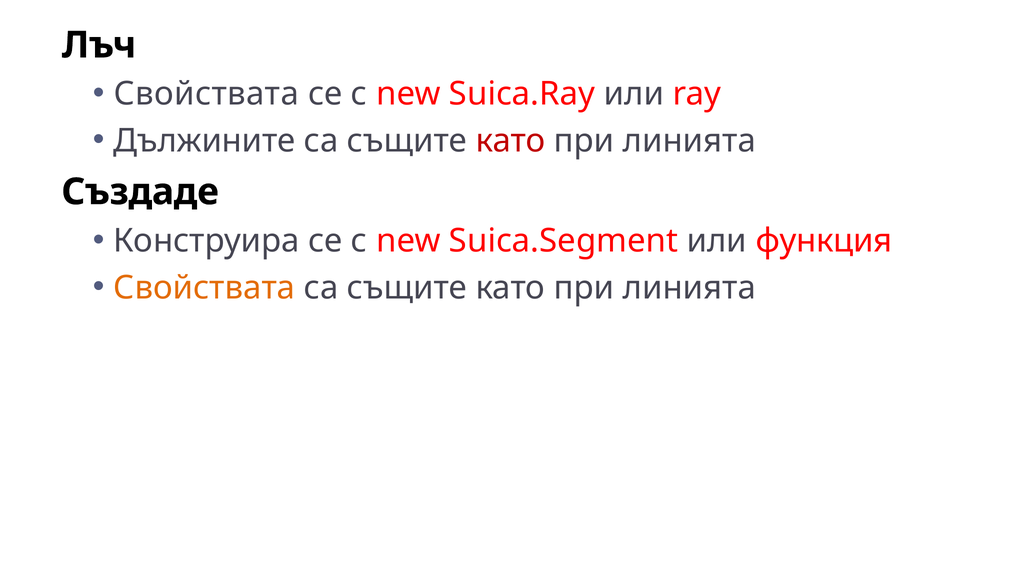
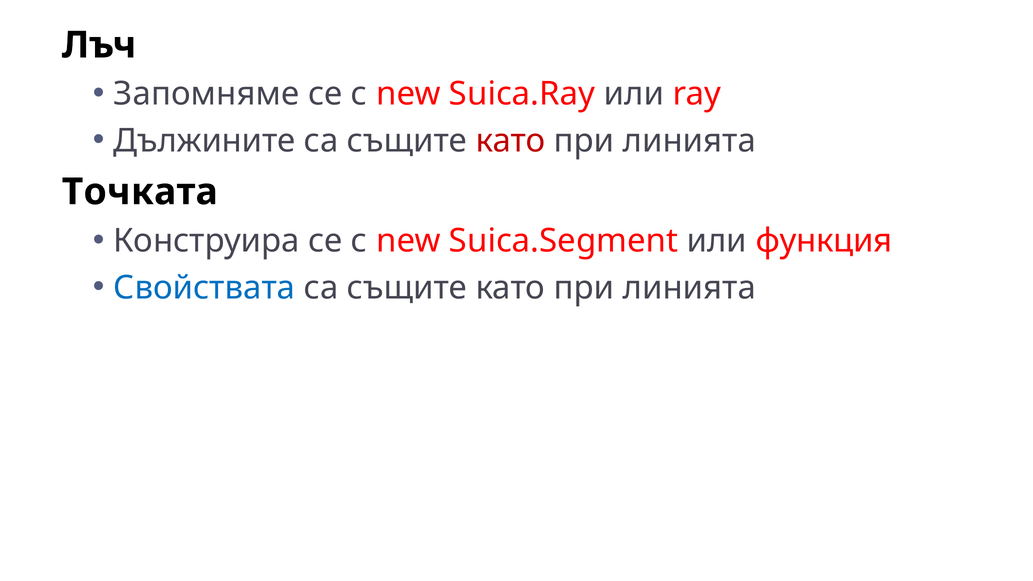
Свойствата at (206, 94): Свойствата -> Запомняме
Създаде: Създаде -> Точката
Свойствата at (204, 288) colour: orange -> blue
